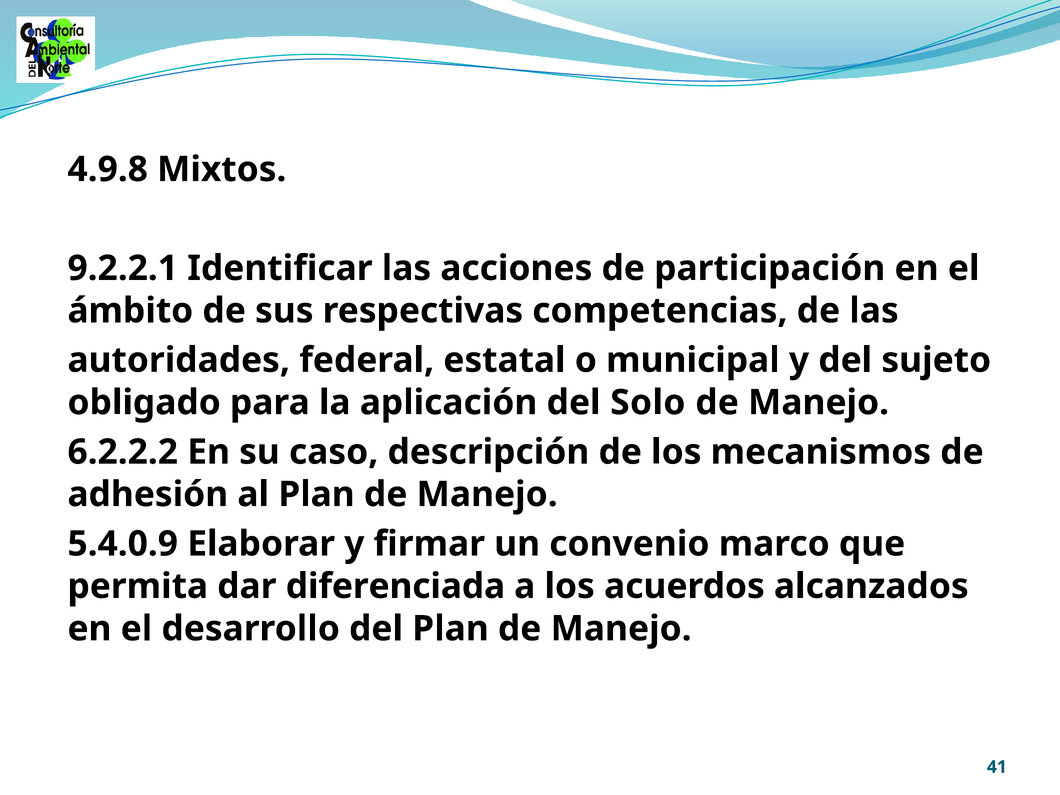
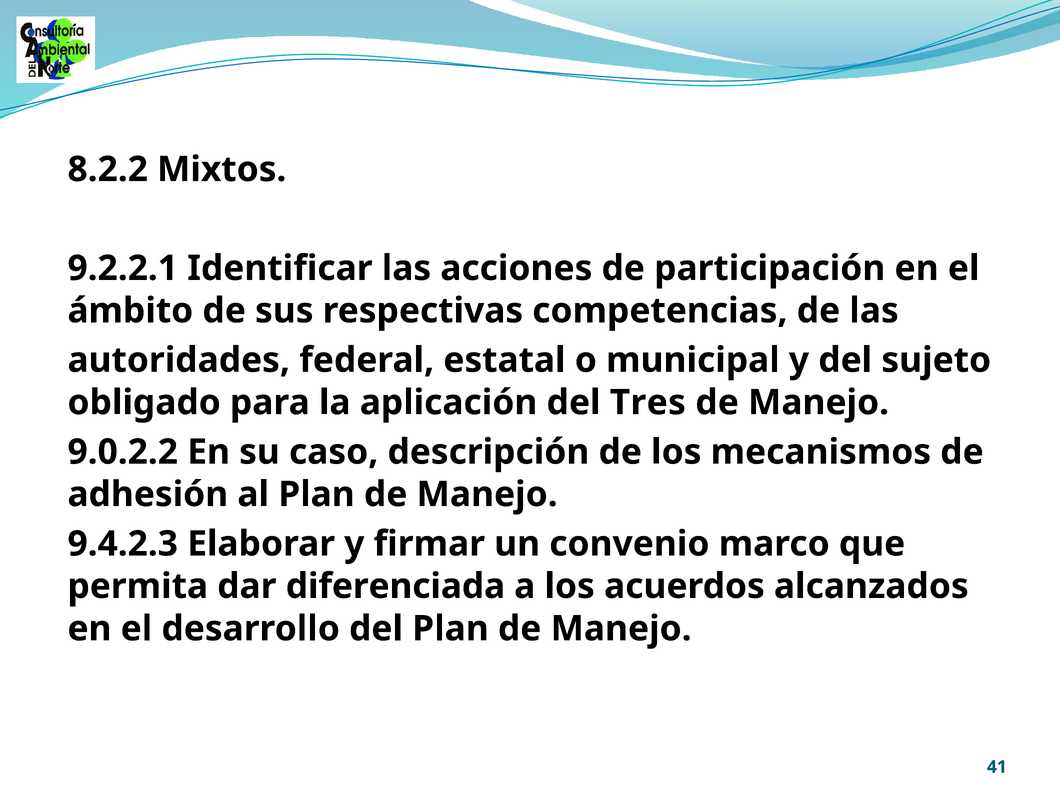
4.9.8: 4.9.8 -> 8.2.2
Solo: Solo -> Tres
6.2.2.2: 6.2.2.2 -> 9.0.2.2
5.4.0.9: 5.4.0.9 -> 9.4.2.3
